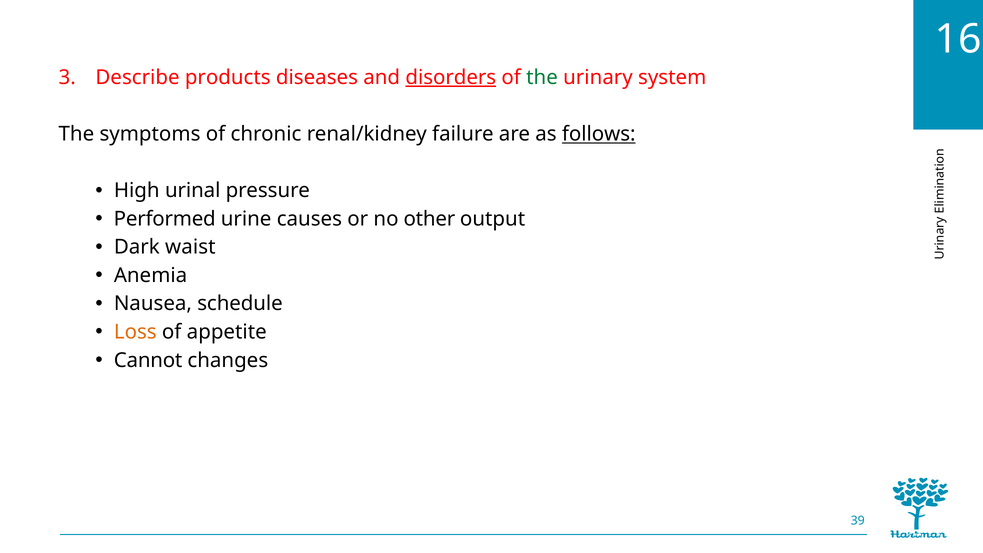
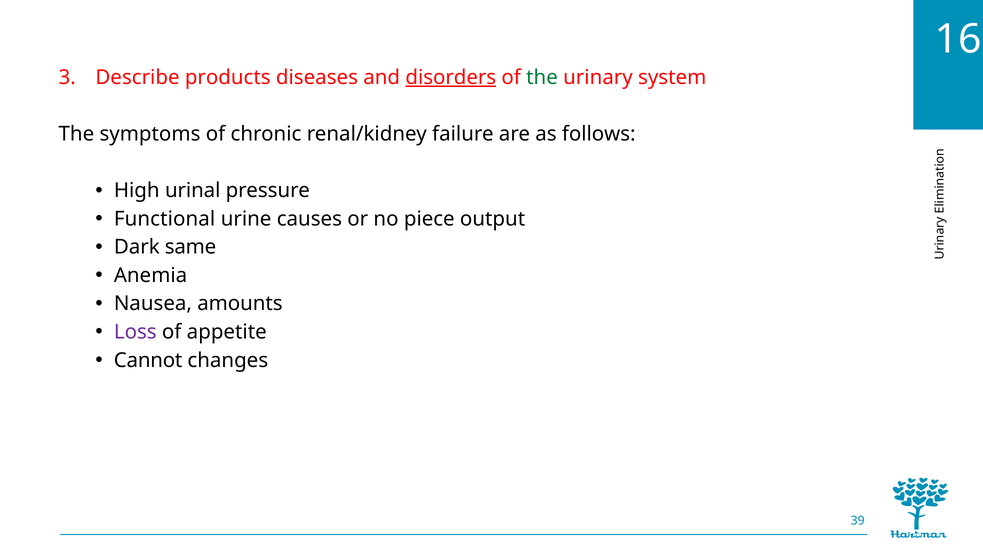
follows underline: present -> none
Performed: Performed -> Functional
other: other -> piece
waist: waist -> same
schedule: schedule -> amounts
Loss colour: orange -> purple
